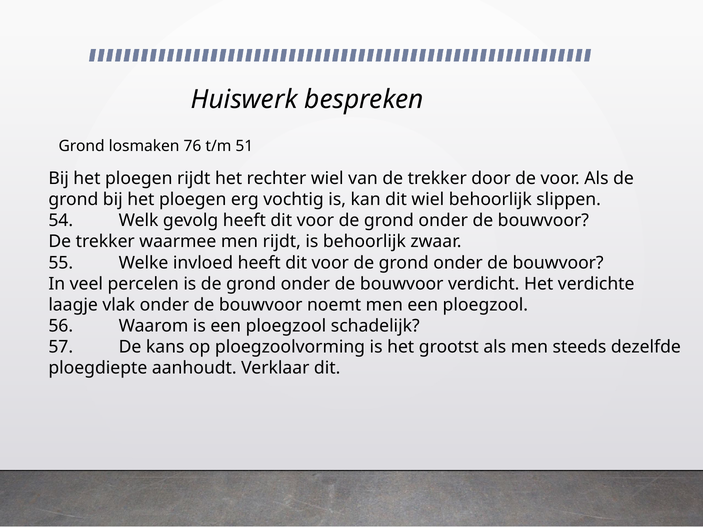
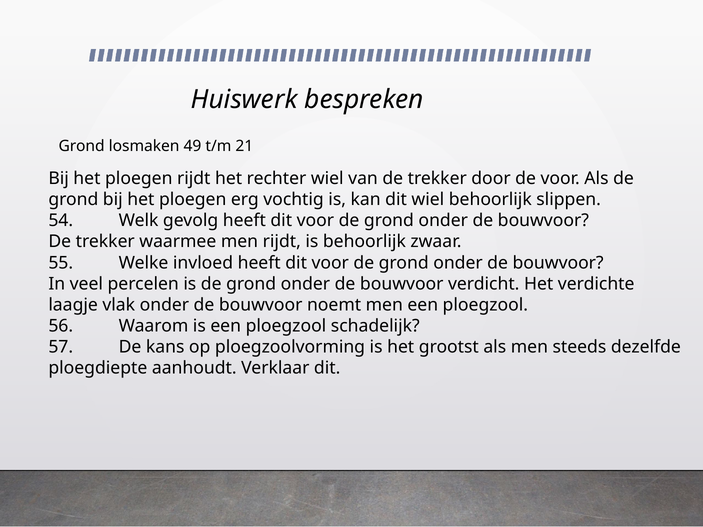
76: 76 -> 49
51: 51 -> 21
